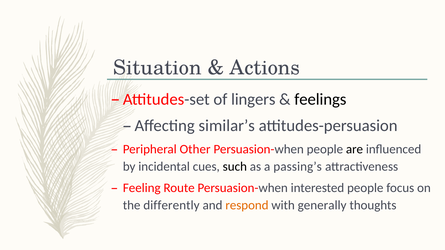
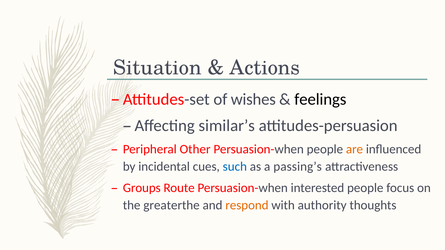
lingers: lingers -> wishes
are colour: black -> orange
such colour: black -> blue
Feeling: Feeling -> Groups
differently: differently -> greaterthe
generally: generally -> authority
